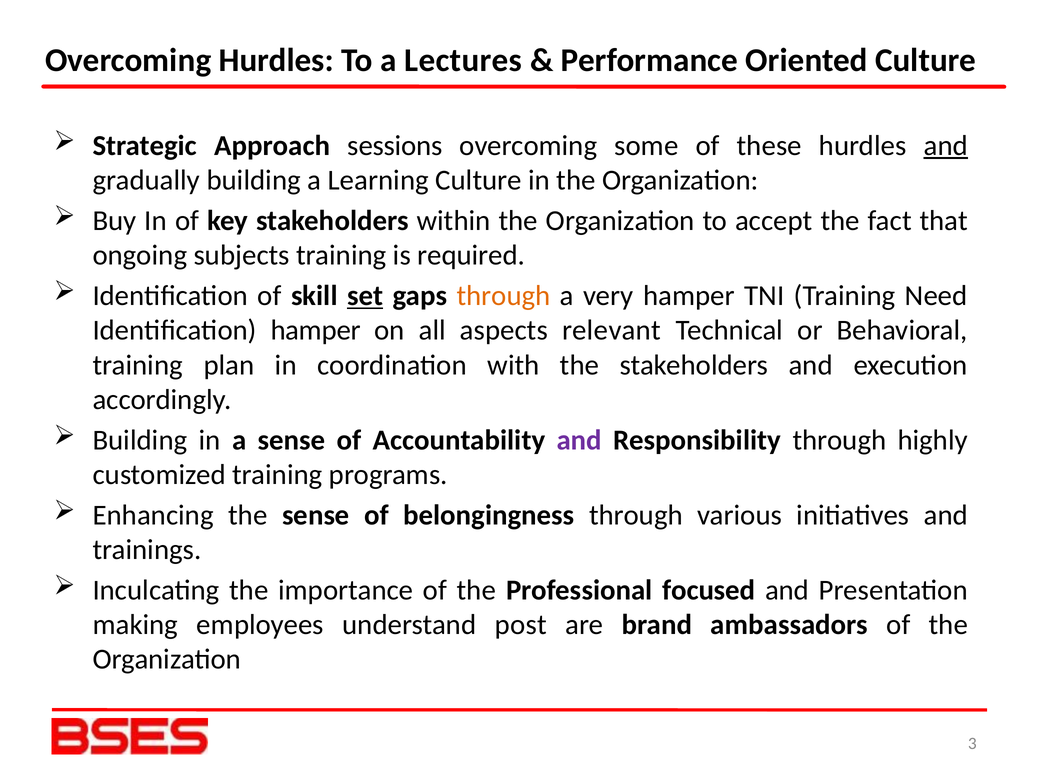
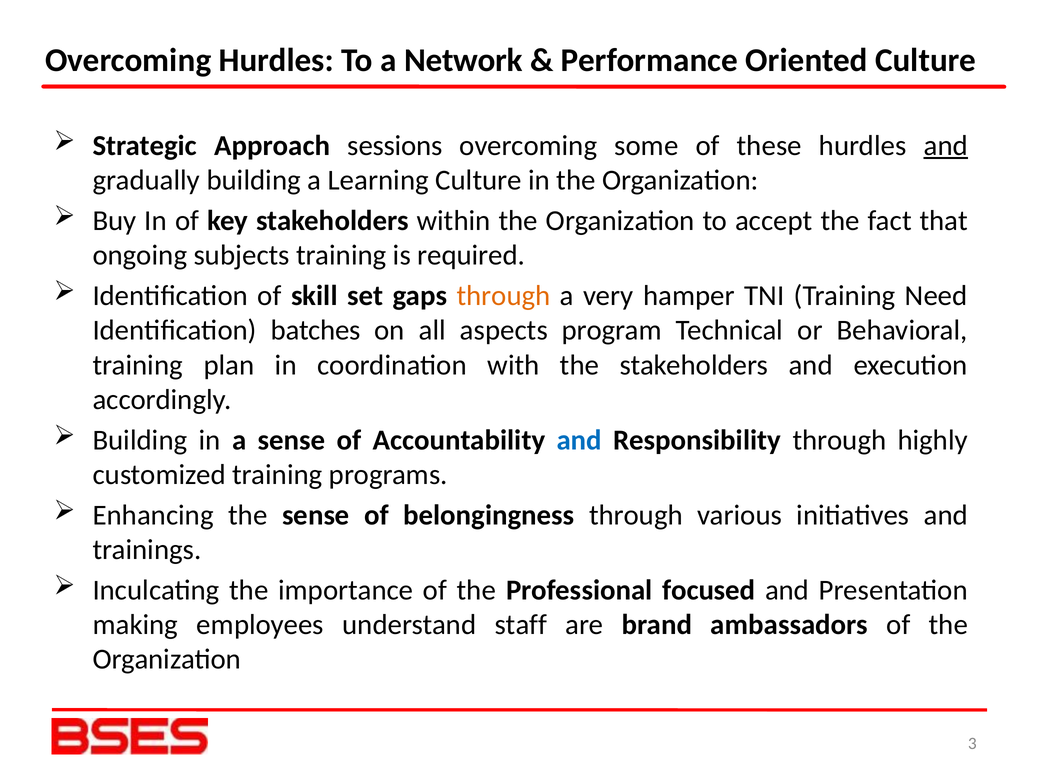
Lectures: Lectures -> Network
set underline: present -> none
Identification hamper: hamper -> batches
relevant: relevant -> program
and at (579, 440) colour: purple -> blue
post: post -> staff
